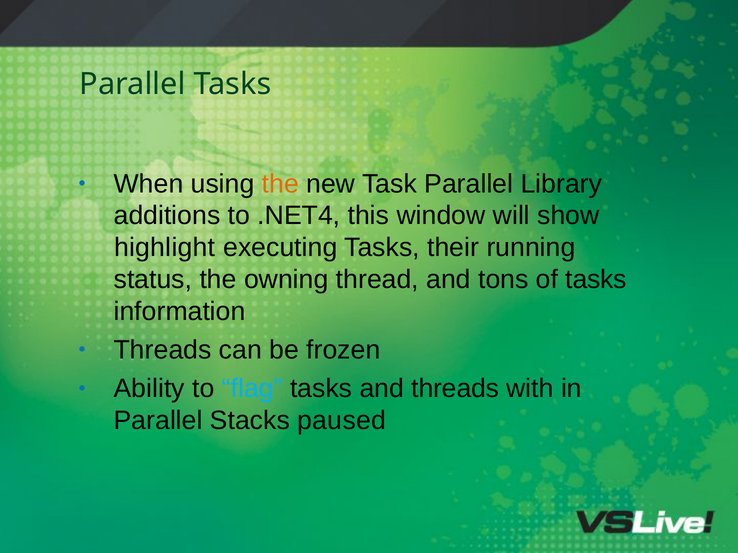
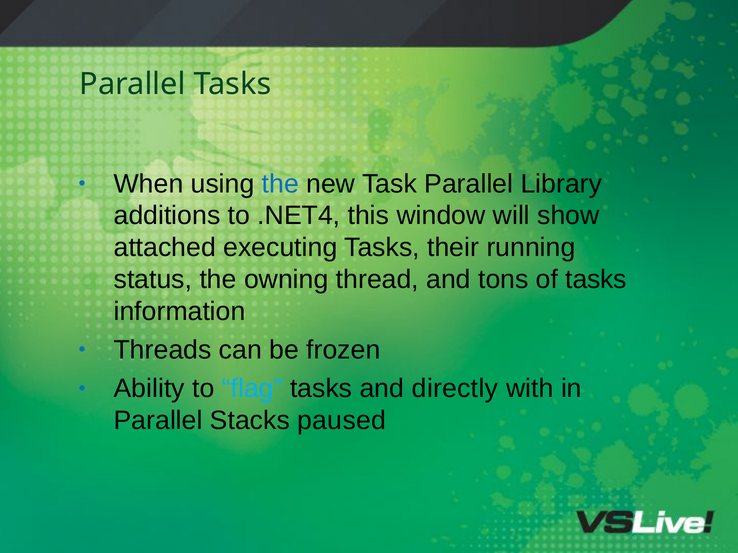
the at (280, 184) colour: orange -> blue
highlight: highlight -> attached
and threads: threads -> directly
